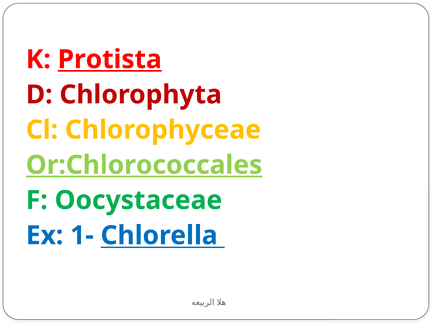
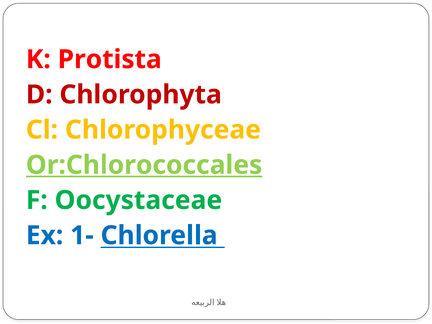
Protista underline: present -> none
